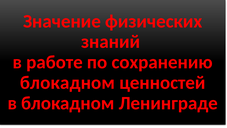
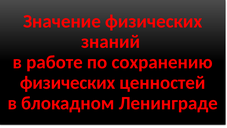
блокадном at (67, 82): блокадном -> физических
